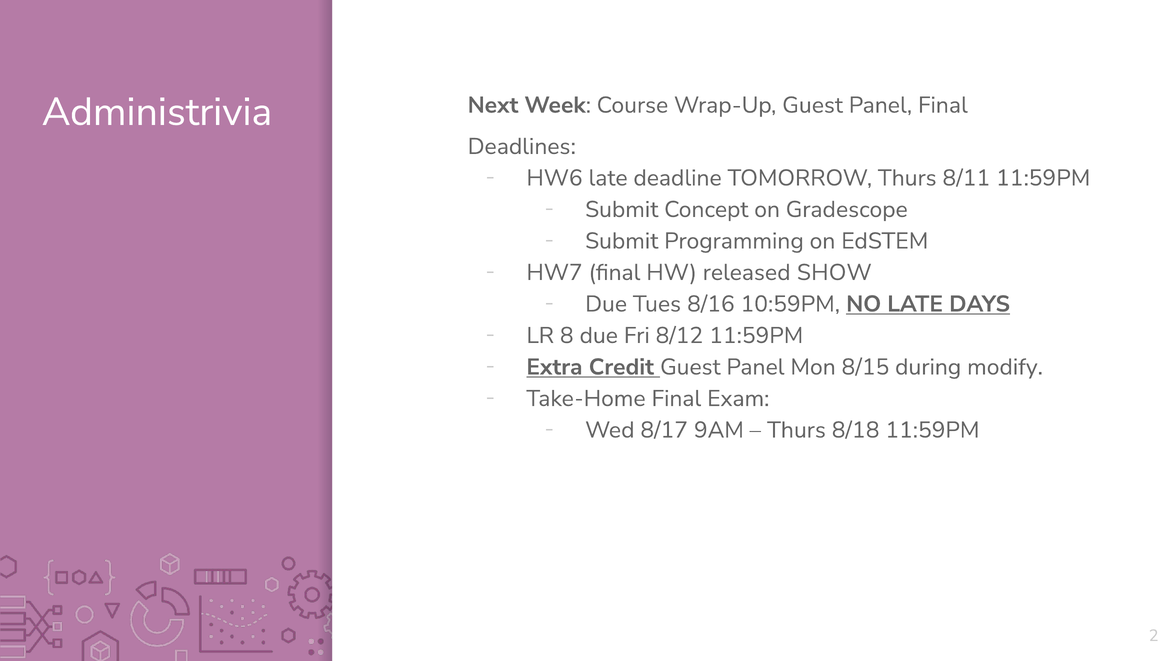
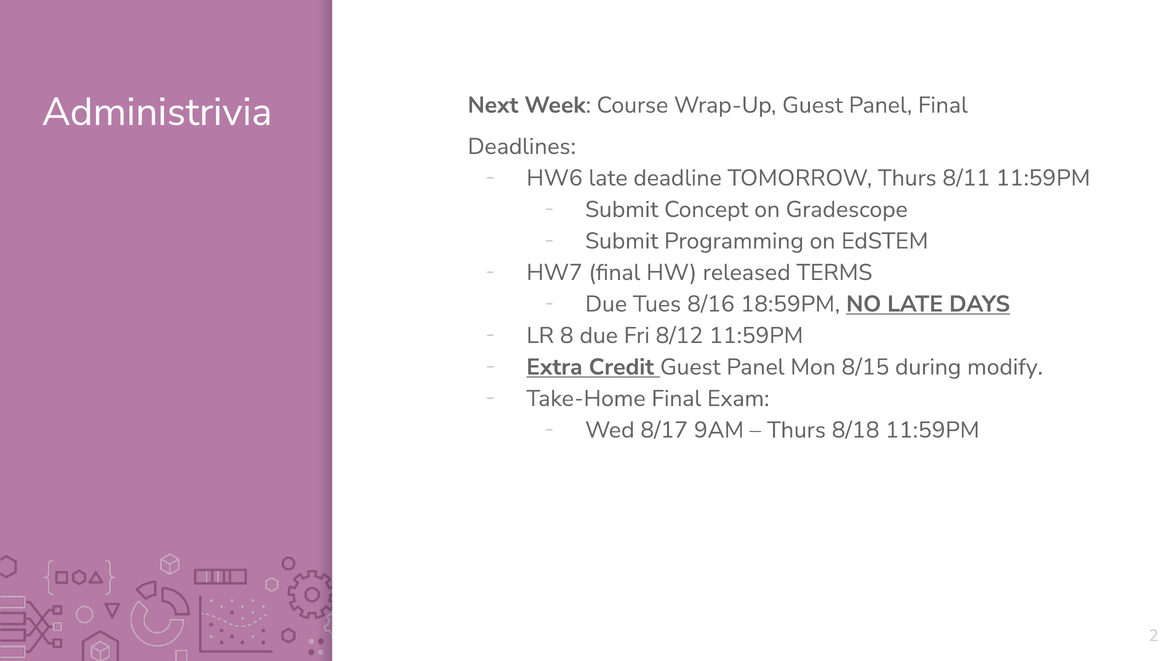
SHOW: SHOW -> TERMS
10:59PM: 10:59PM -> 18:59PM
